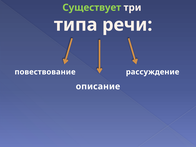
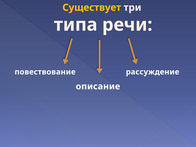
Существует colour: light green -> yellow
